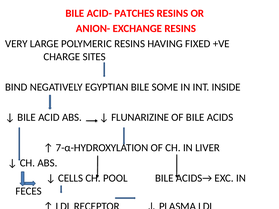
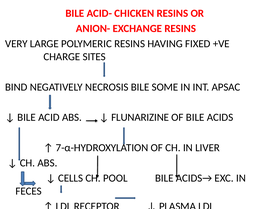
PATCHES: PATCHES -> CHICKEN
EGYPTIAN: EGYPTIAN -> NECROSIS
INSIDE: INSIDE -> APSAC
